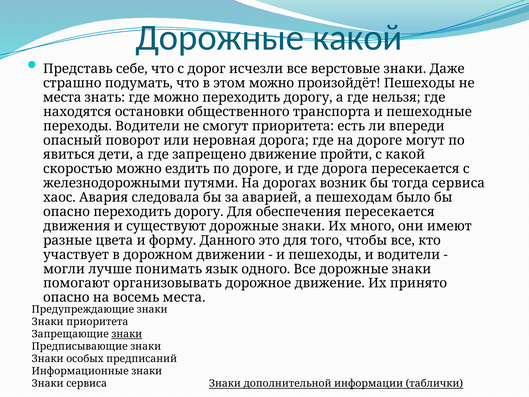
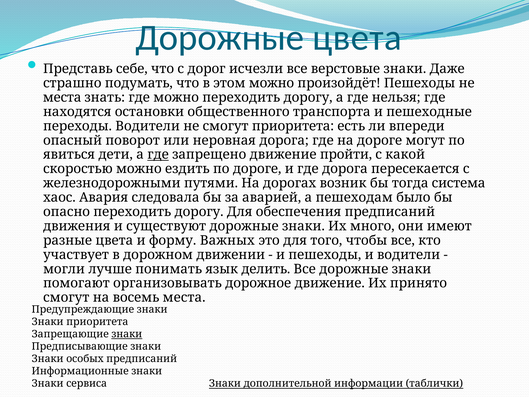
Дорожные какой: какой -> цвета
где at (158, 155) underline: none -> present
тогда сервиса: сервиса -> система
обеспечения пересекается: пересекается -> предписаний
Данного: Данного -> Важных
одного: одного -> делить
опасно at (66, 297): опасно -> смогут
